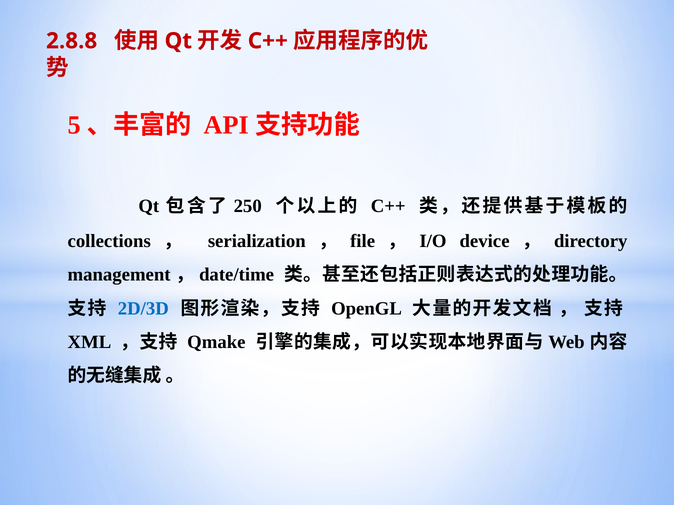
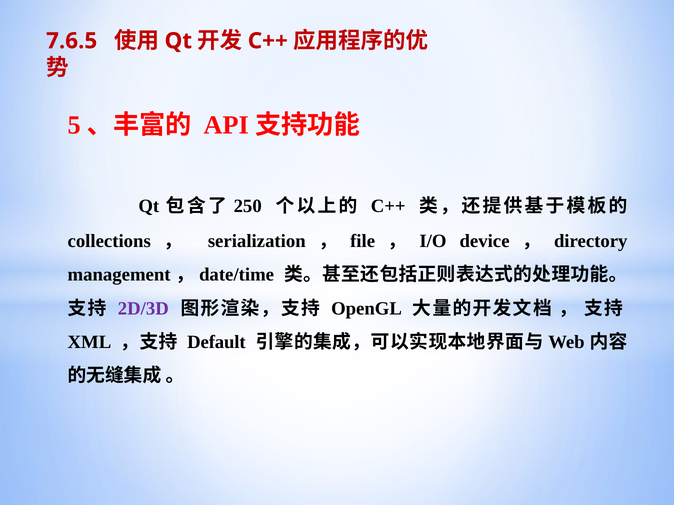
2.8.8: 2.8.8 -> 7.6.5
2D/3D colour: blue -> purple
Qmake: Qmake -> Default
